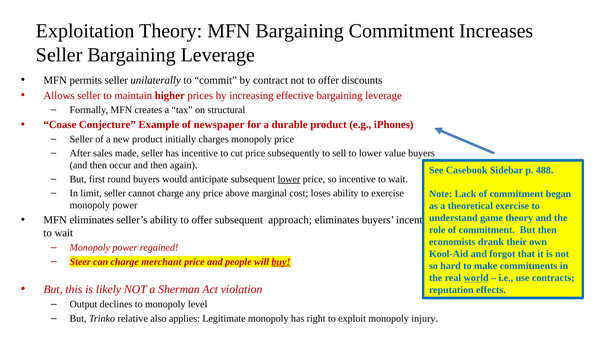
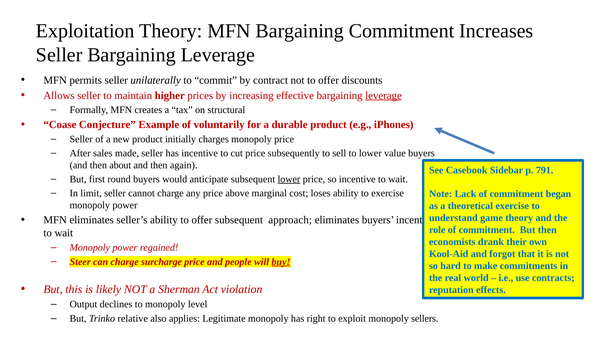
leverage at (384, 95) underline: none -> present
newspaper: newspaper -> voluntarily
occur: occur -> about
488: 488 -> 791
merchant: merchant -> surcharge
world underline: present -> none
injury: injury -> sellers
